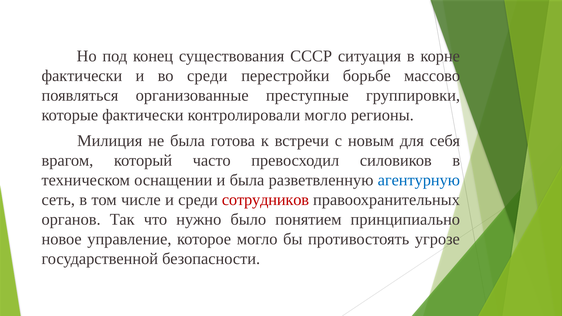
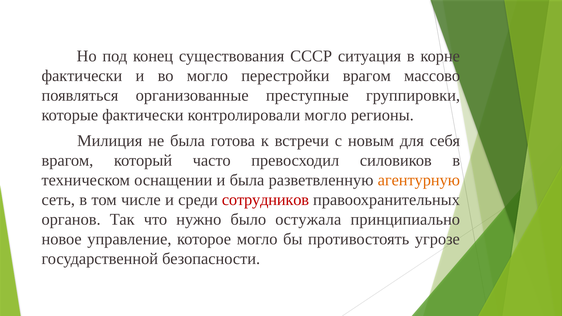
во среди: среди -> могло
перестройки борьбе: борьбе -> врагом
агентурную colour: blue -> orange
понятием: понятием -> остужала
